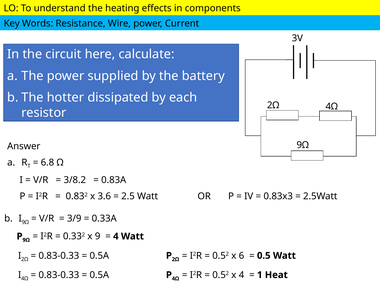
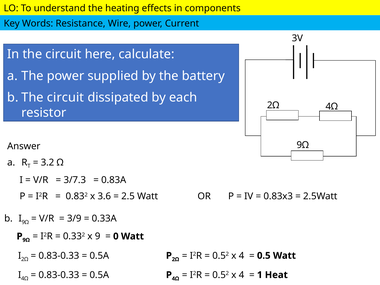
hotter at (65, 97): hotter -> circuit
6.8: 6.8 -> 3.2
3/8.2: 3/8.2 -> 3/7.3
4 at (116, 236): 4 -> 0
6 at (242, 256): 6 -> 4
